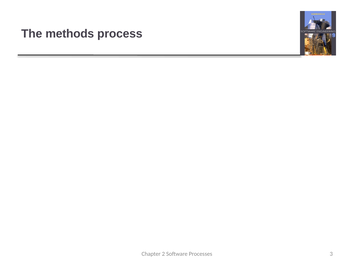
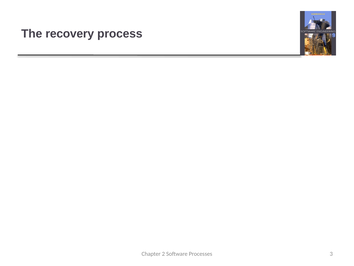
methods: methods -> recovery
